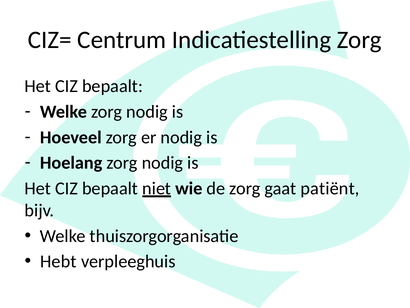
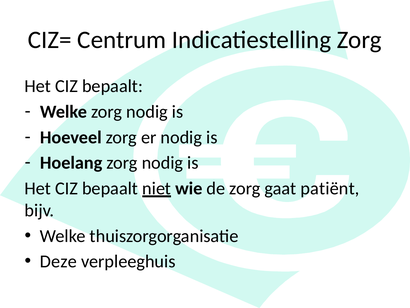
Hebt: Hebt -> Deze
